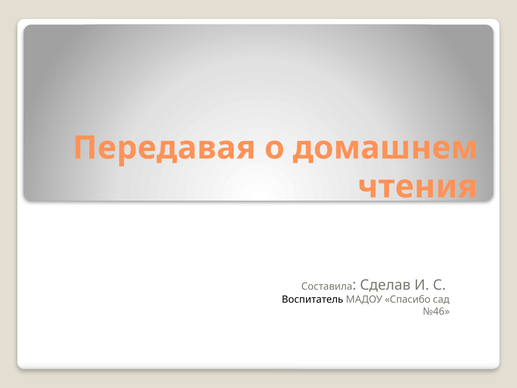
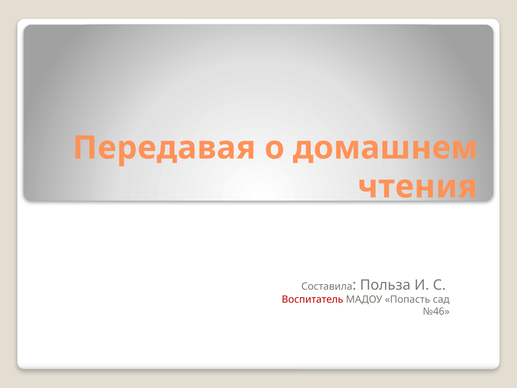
Сделав: Сделав -> Польза
Воспитатель colour: black -> red
Спасибо: Спасибо -> Попасть
